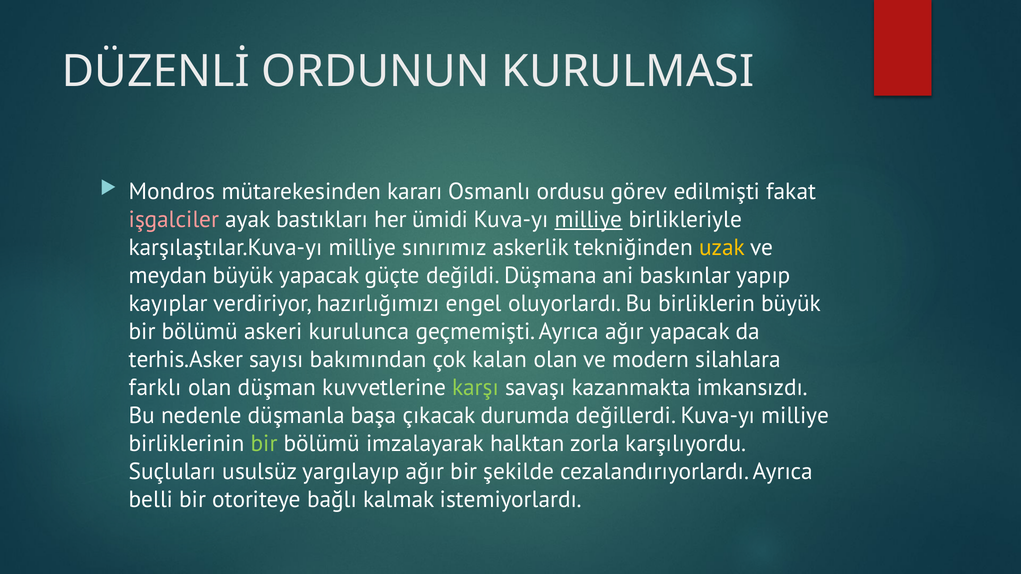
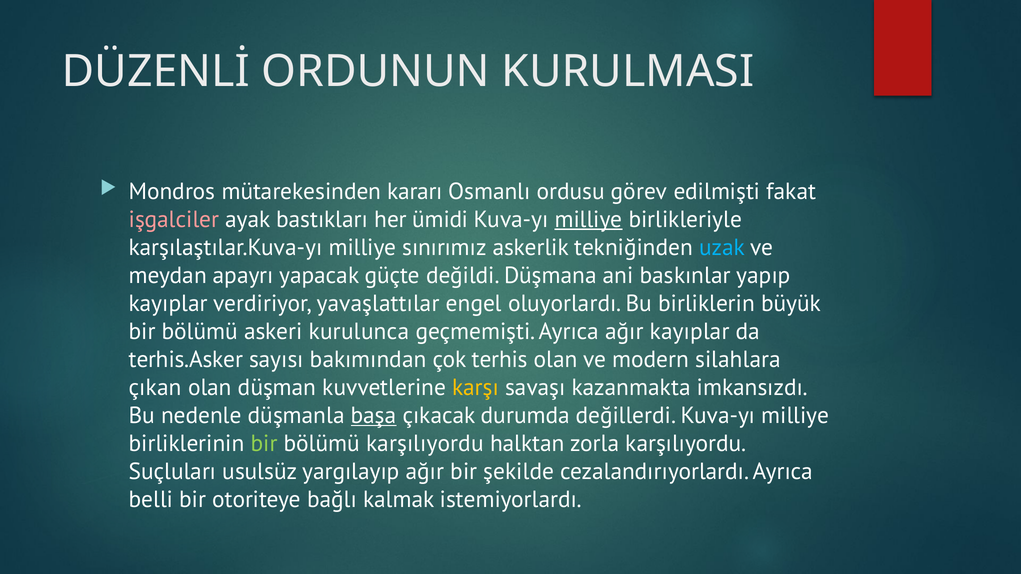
uzak colour: yellow -> light blue
meydan büyük: büyük -> apayrı
hazırlığımızı: hazırlığımızı -> yavaşlattılar
ağır yapacak: yapacak -> kayıplar
kalan: kalan -> terhis
farklı: farklı -> çıkan
karşı colour: light green -> yellow
başa underline: none -> present
bölümü imzalayarak: imzalayarak -> karşılıyordu
